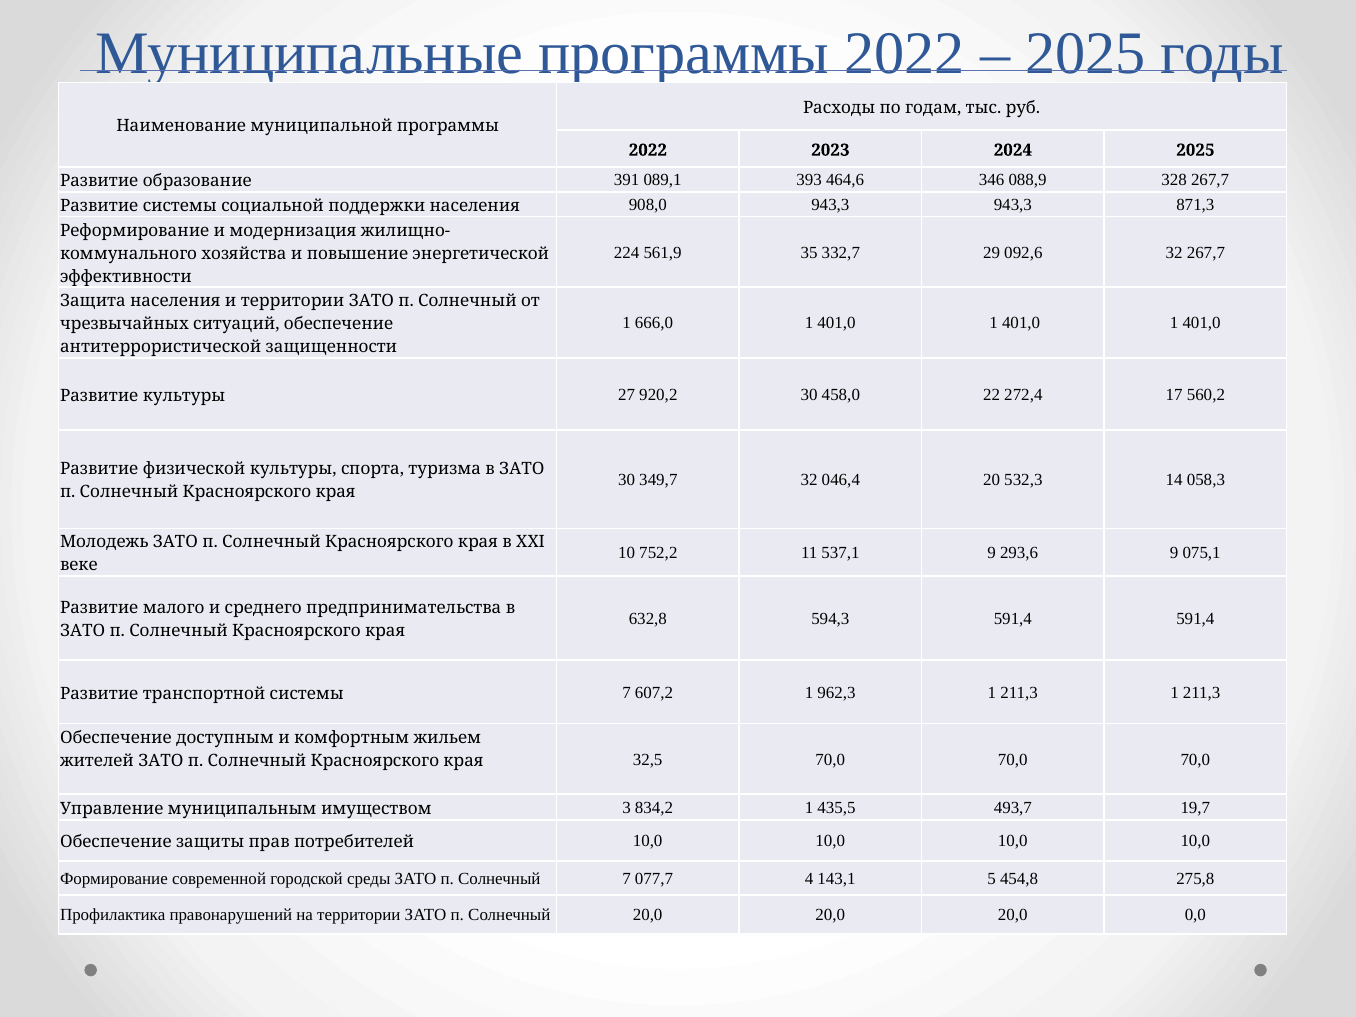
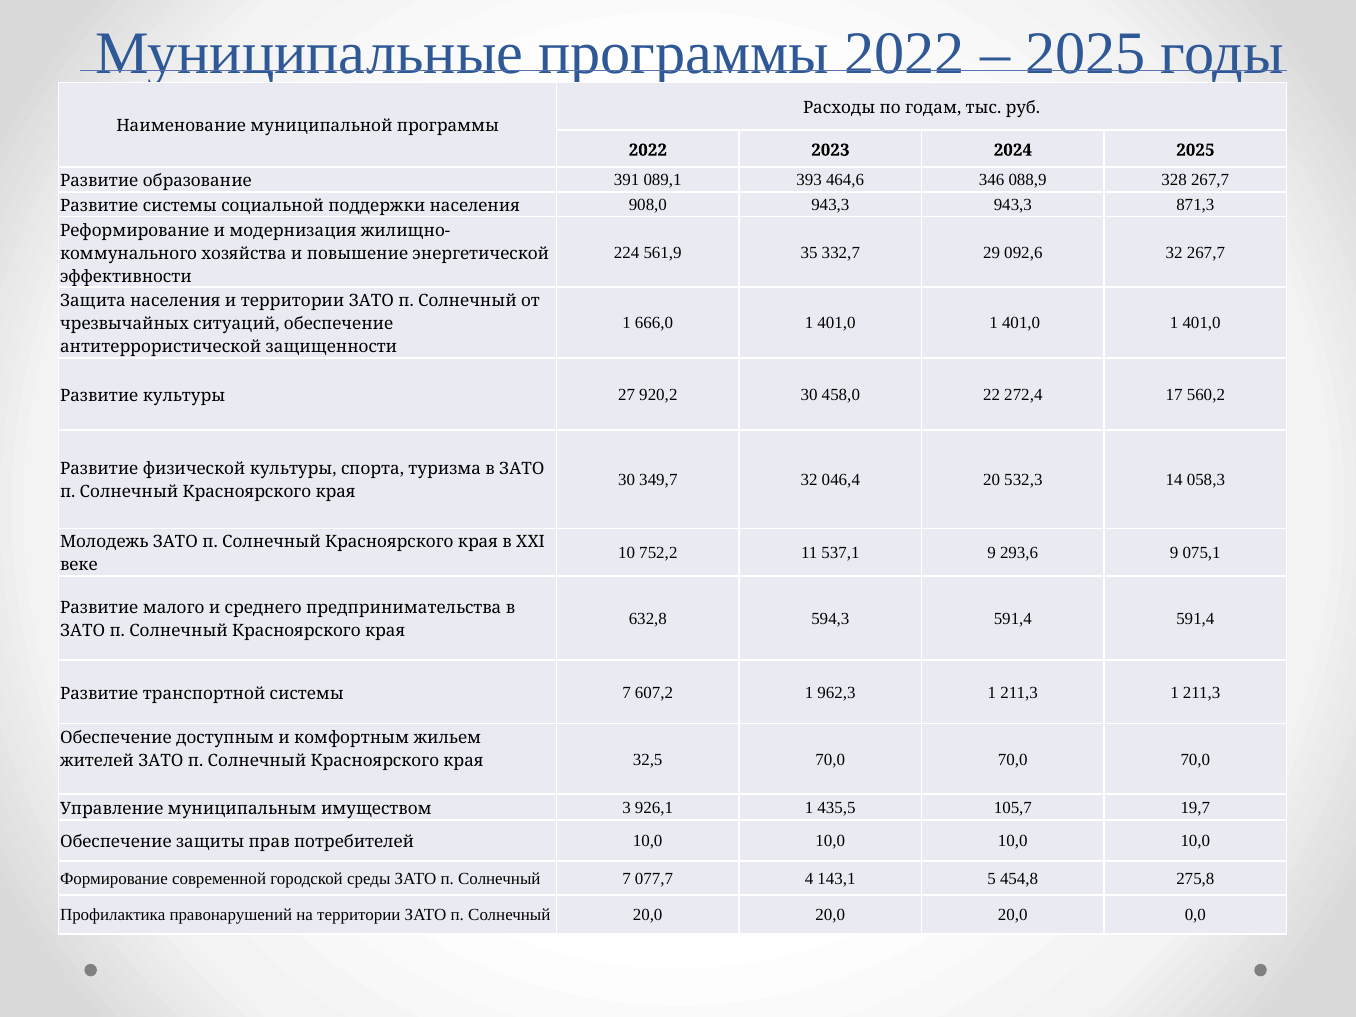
834,2: 834,2 -> 926,1
493,7: 493,7 -> 105,7
